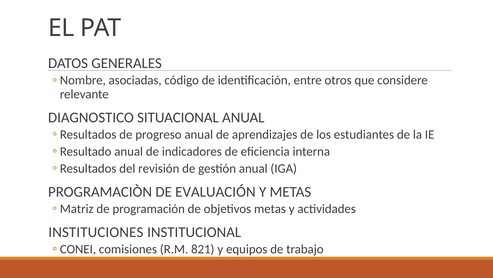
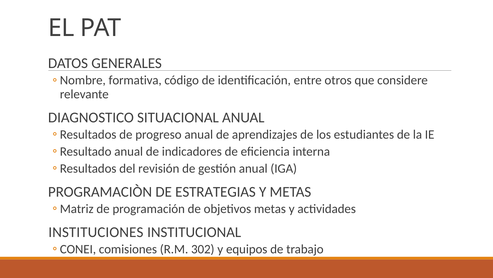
asociadas: asociadas -> formativa
EVALUACIÓN: EVALUACIÓN -> ESTRATEGIAS
821: 821 -> 302
